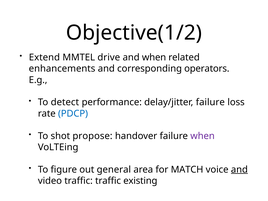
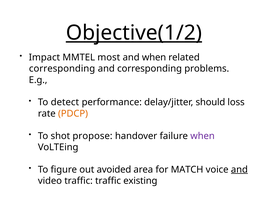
Objective(1/2 underline: none -> present
Extend: Extend -> Impact
drive: drive -> most
enhancements at (62, 69): enhancements -> corresponding
operators: operators -> problems
delay/jitter failure: failure -> should
PDCP colour: blue -> orange
general: general -> avoided
